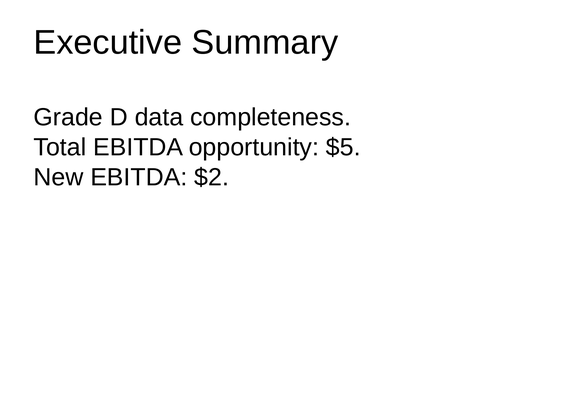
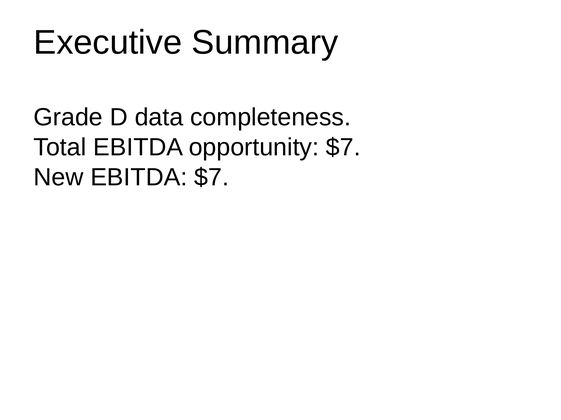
opportunity $5: $5 -> $7
EBITDA $2: $2 -> $7
